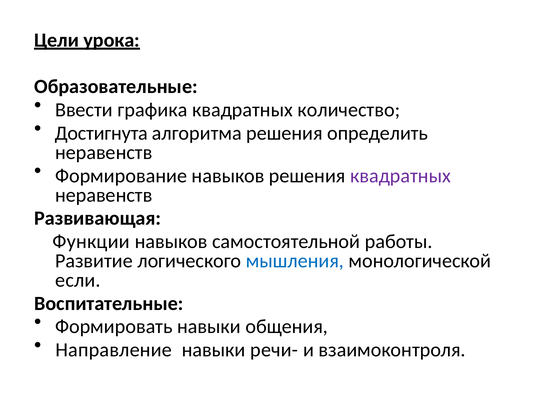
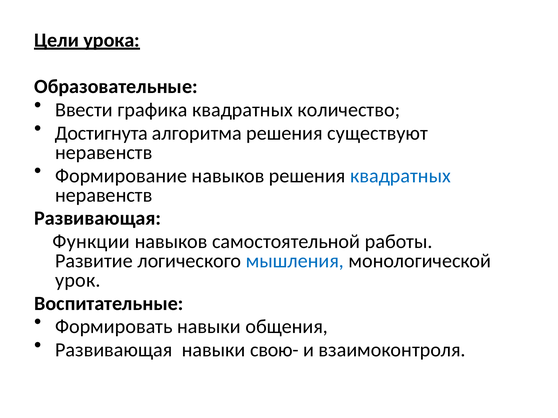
определить: определить -> существуют
квадратных at (400, 176) colour: purple -> blue
если: если -> урок
Направление at (114, 350): Направление -> Развивающая
речи-: речи- -> свою-
